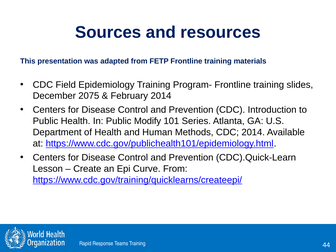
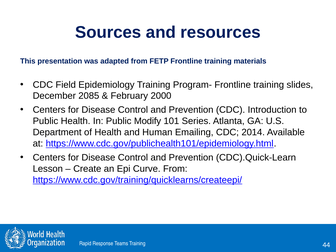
2075: 2075 -> 2085
February 2014: 2014 -> 2000
Methods: Methods -> Emailing
